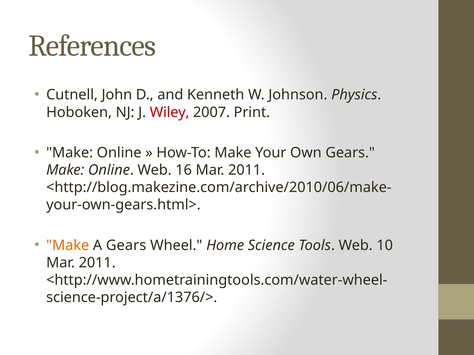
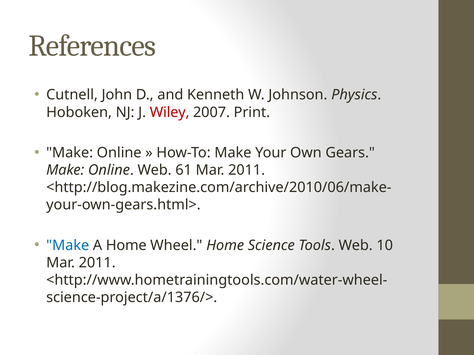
16: 16 -> 61
Make at (68, 246) colour: orange -> blue
A Gears: Gears -> Home
